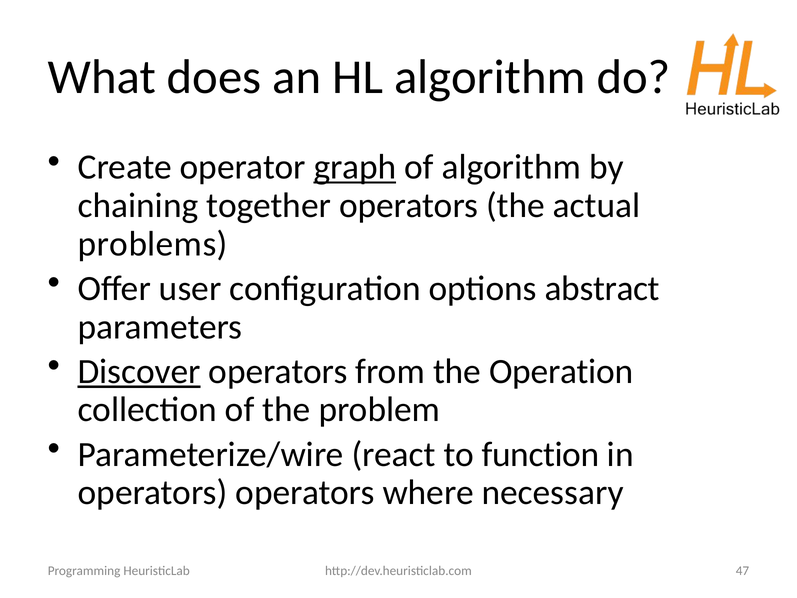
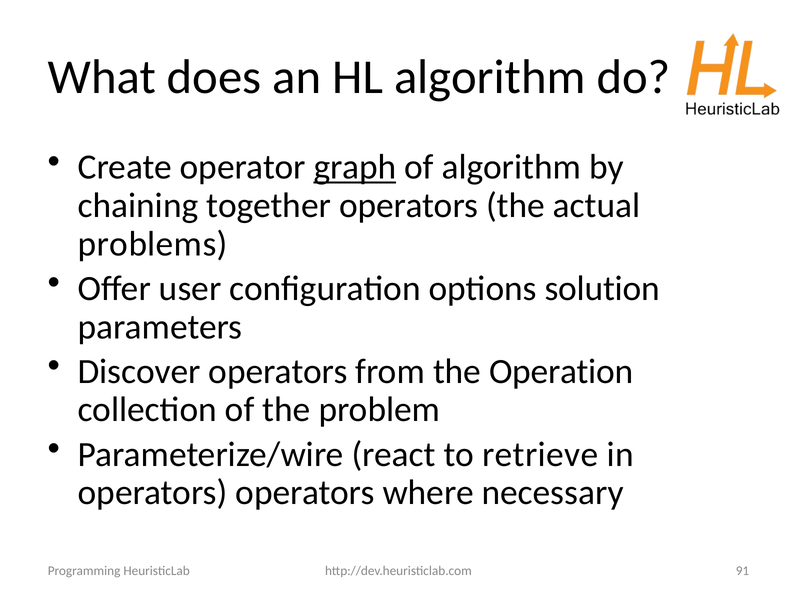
abstract: abstract -> solution
Discover underline: present -> none
function: function -> retrieve
47: 47 -> 91
